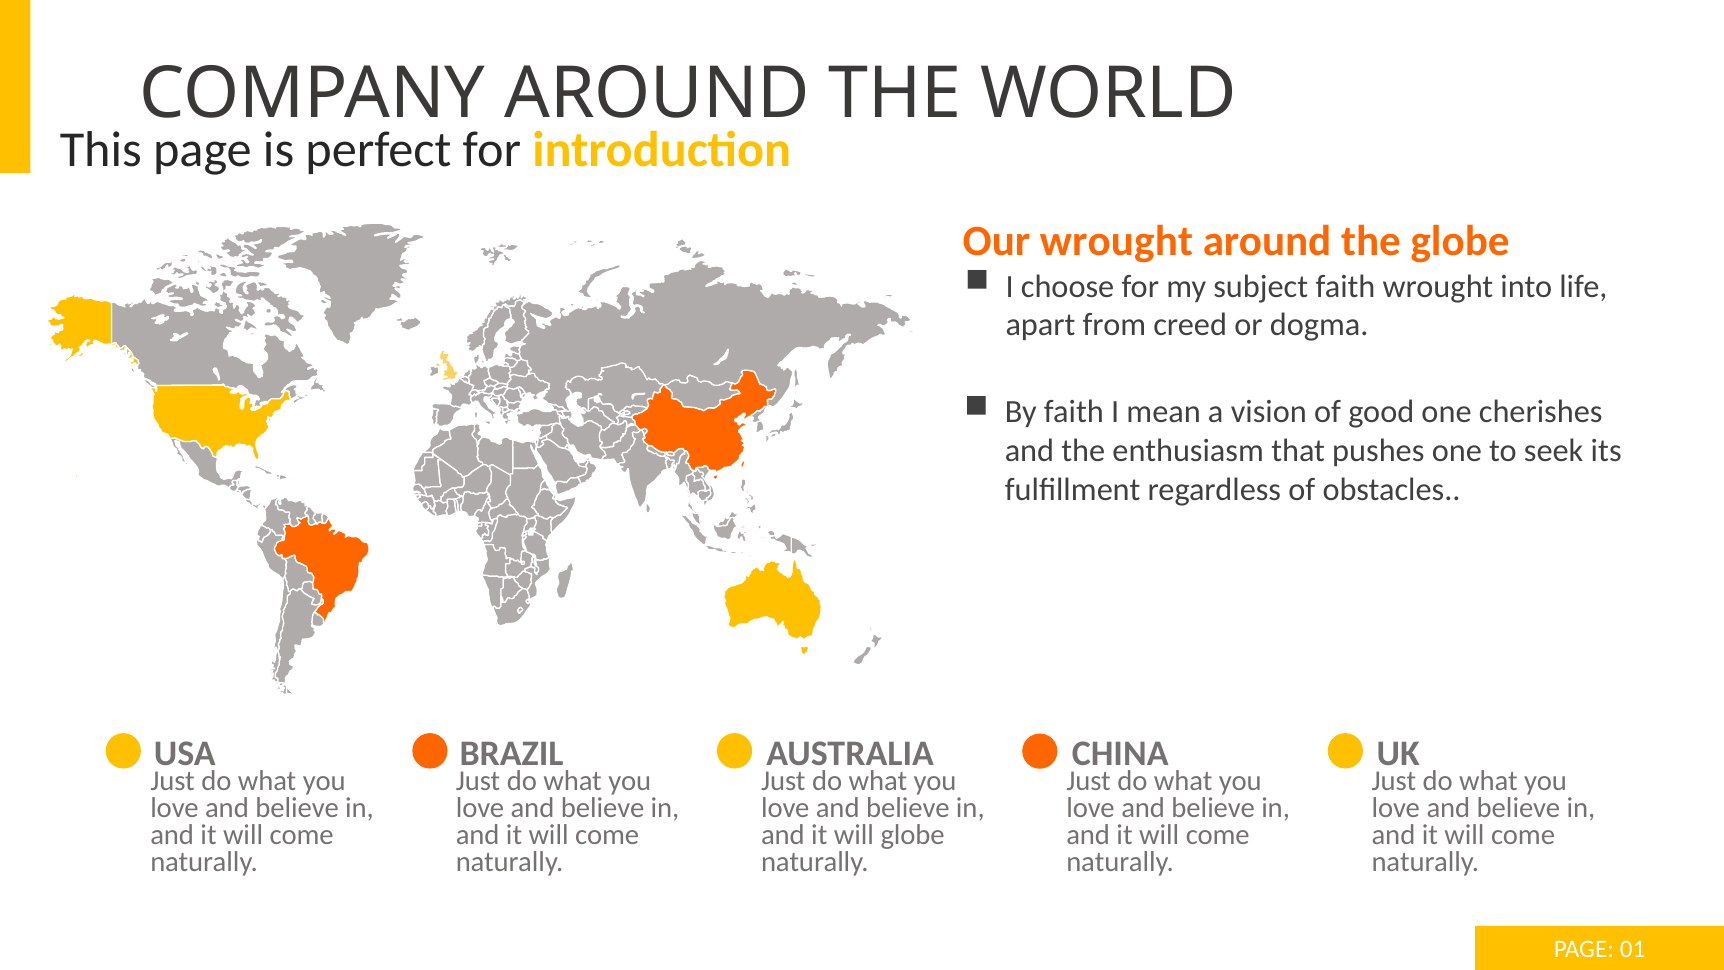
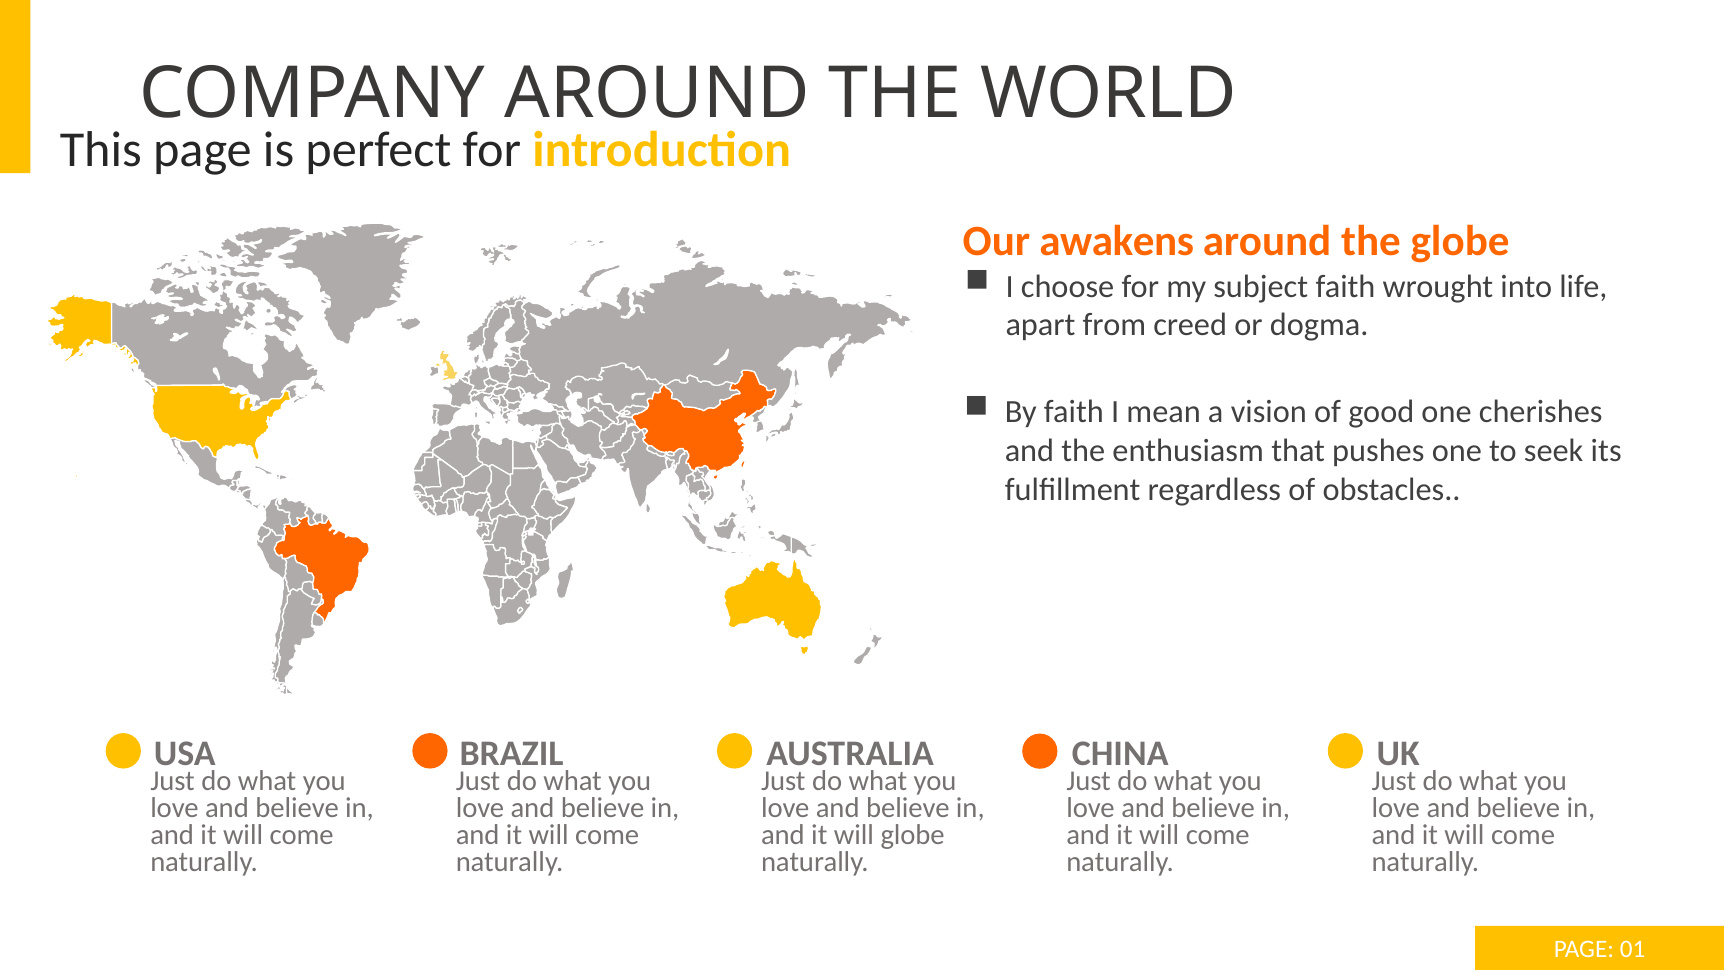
Our wrought: wrought -> awakens
